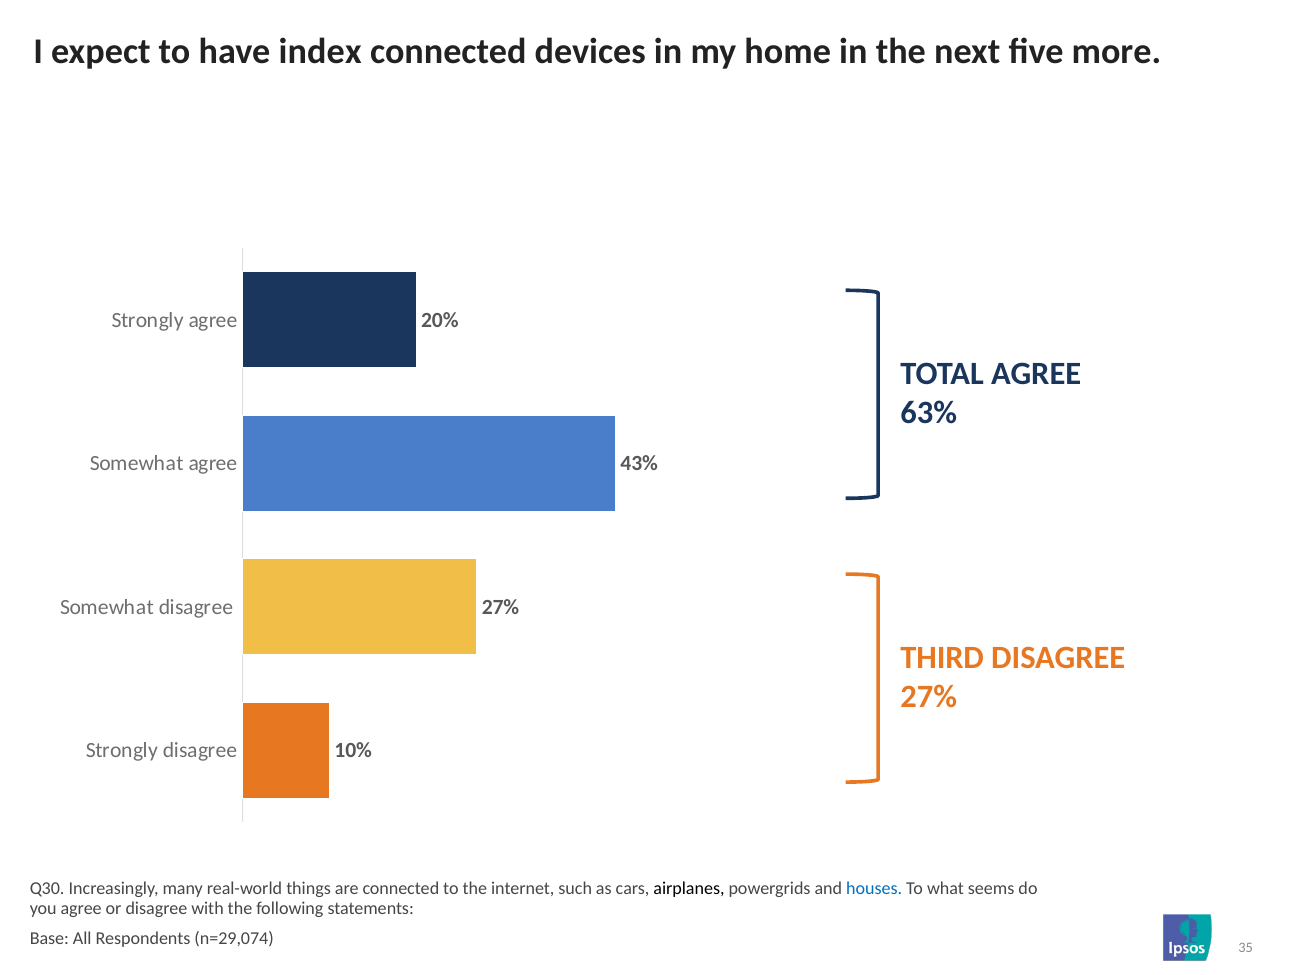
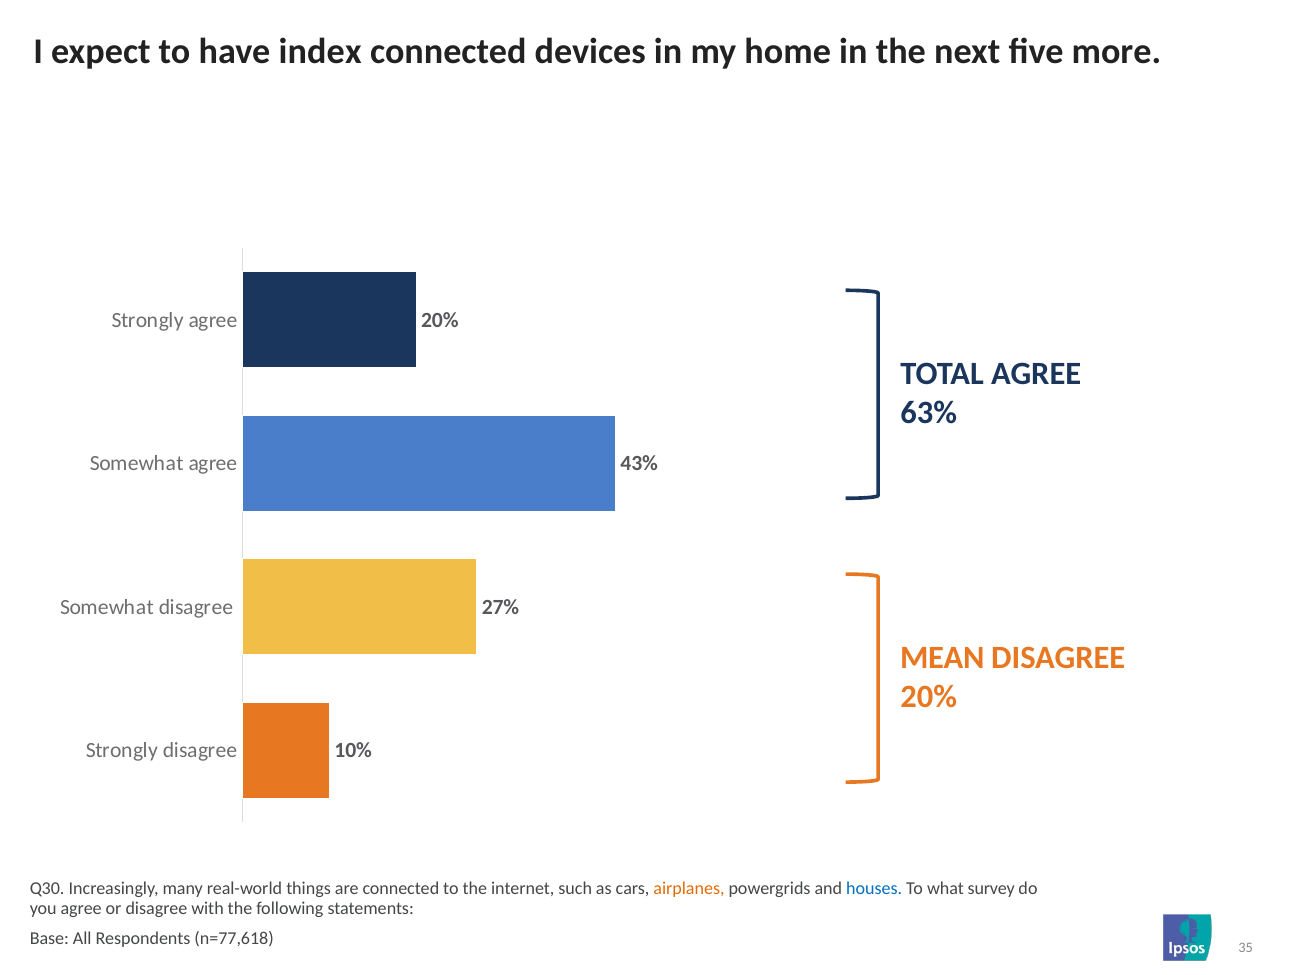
THIRD: THIRD -> MEAN
27% at (929, 697): 27% -> 20%
airplanes colour: black -> orange
seems: seems -> survey
n=29,074: n=29,074 -> n=77,618
